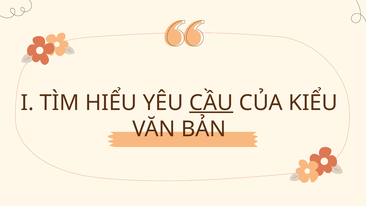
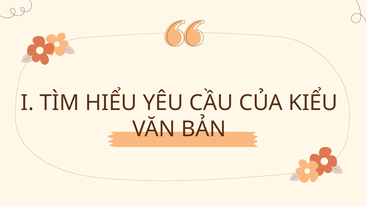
CẦU underline: present -> none
